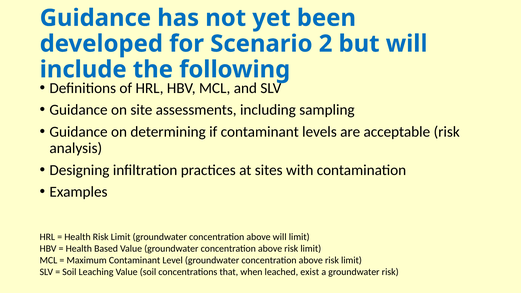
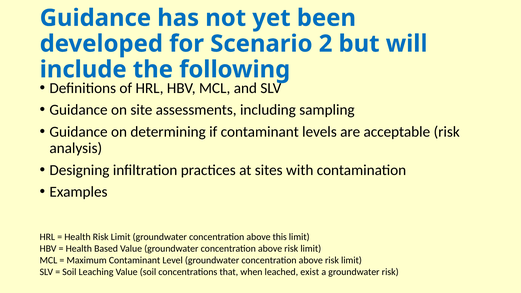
above will: will -> this
